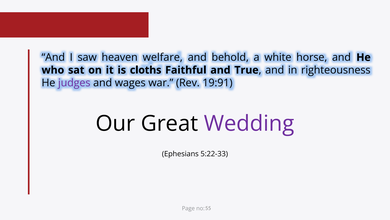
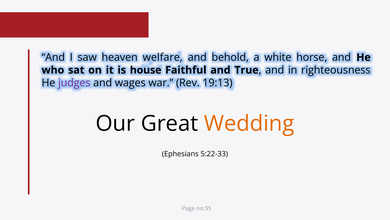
cloths: cloths -> house
19:91: 19:91 -> 19:13
Wedding colour: purple -> orange
